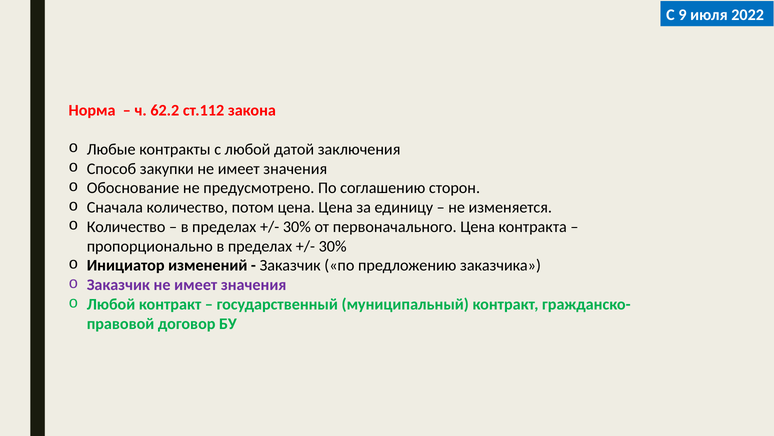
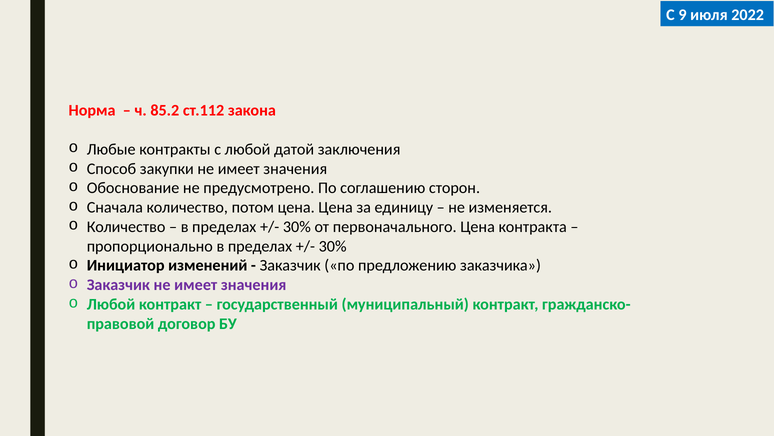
62.2: 62.2 -> 85.2
